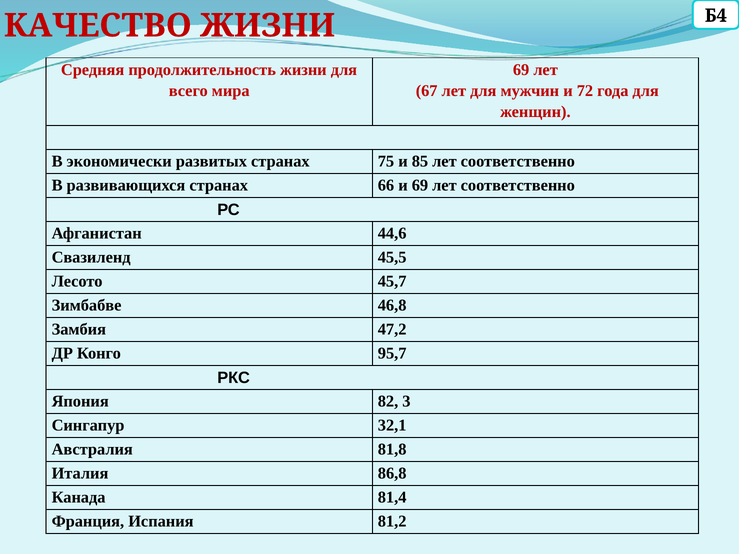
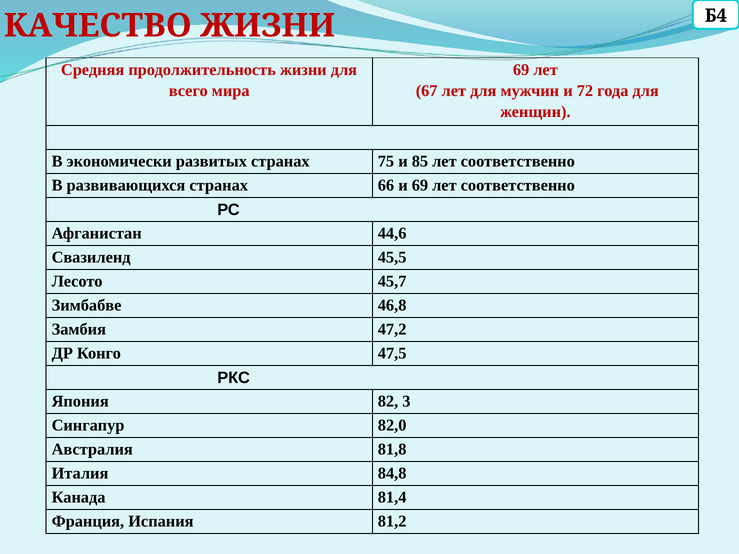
95,7: 95,7 -> 47,5
32,1: 32,1 -> 82,0
86,8: 86,8 -> 84,8
